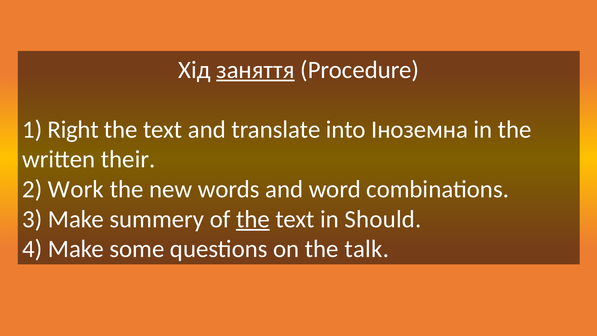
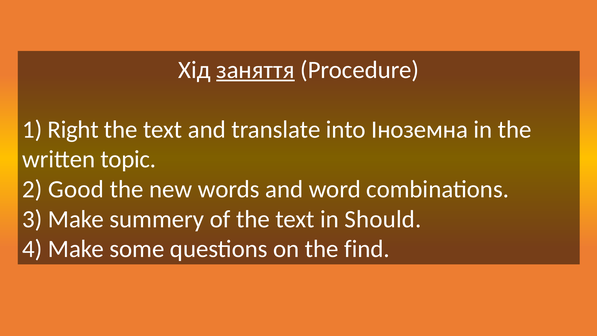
their: their -> topic
Work: Work -> Good
the at (253, 219) underline: present -> none
talk: talk -> find
